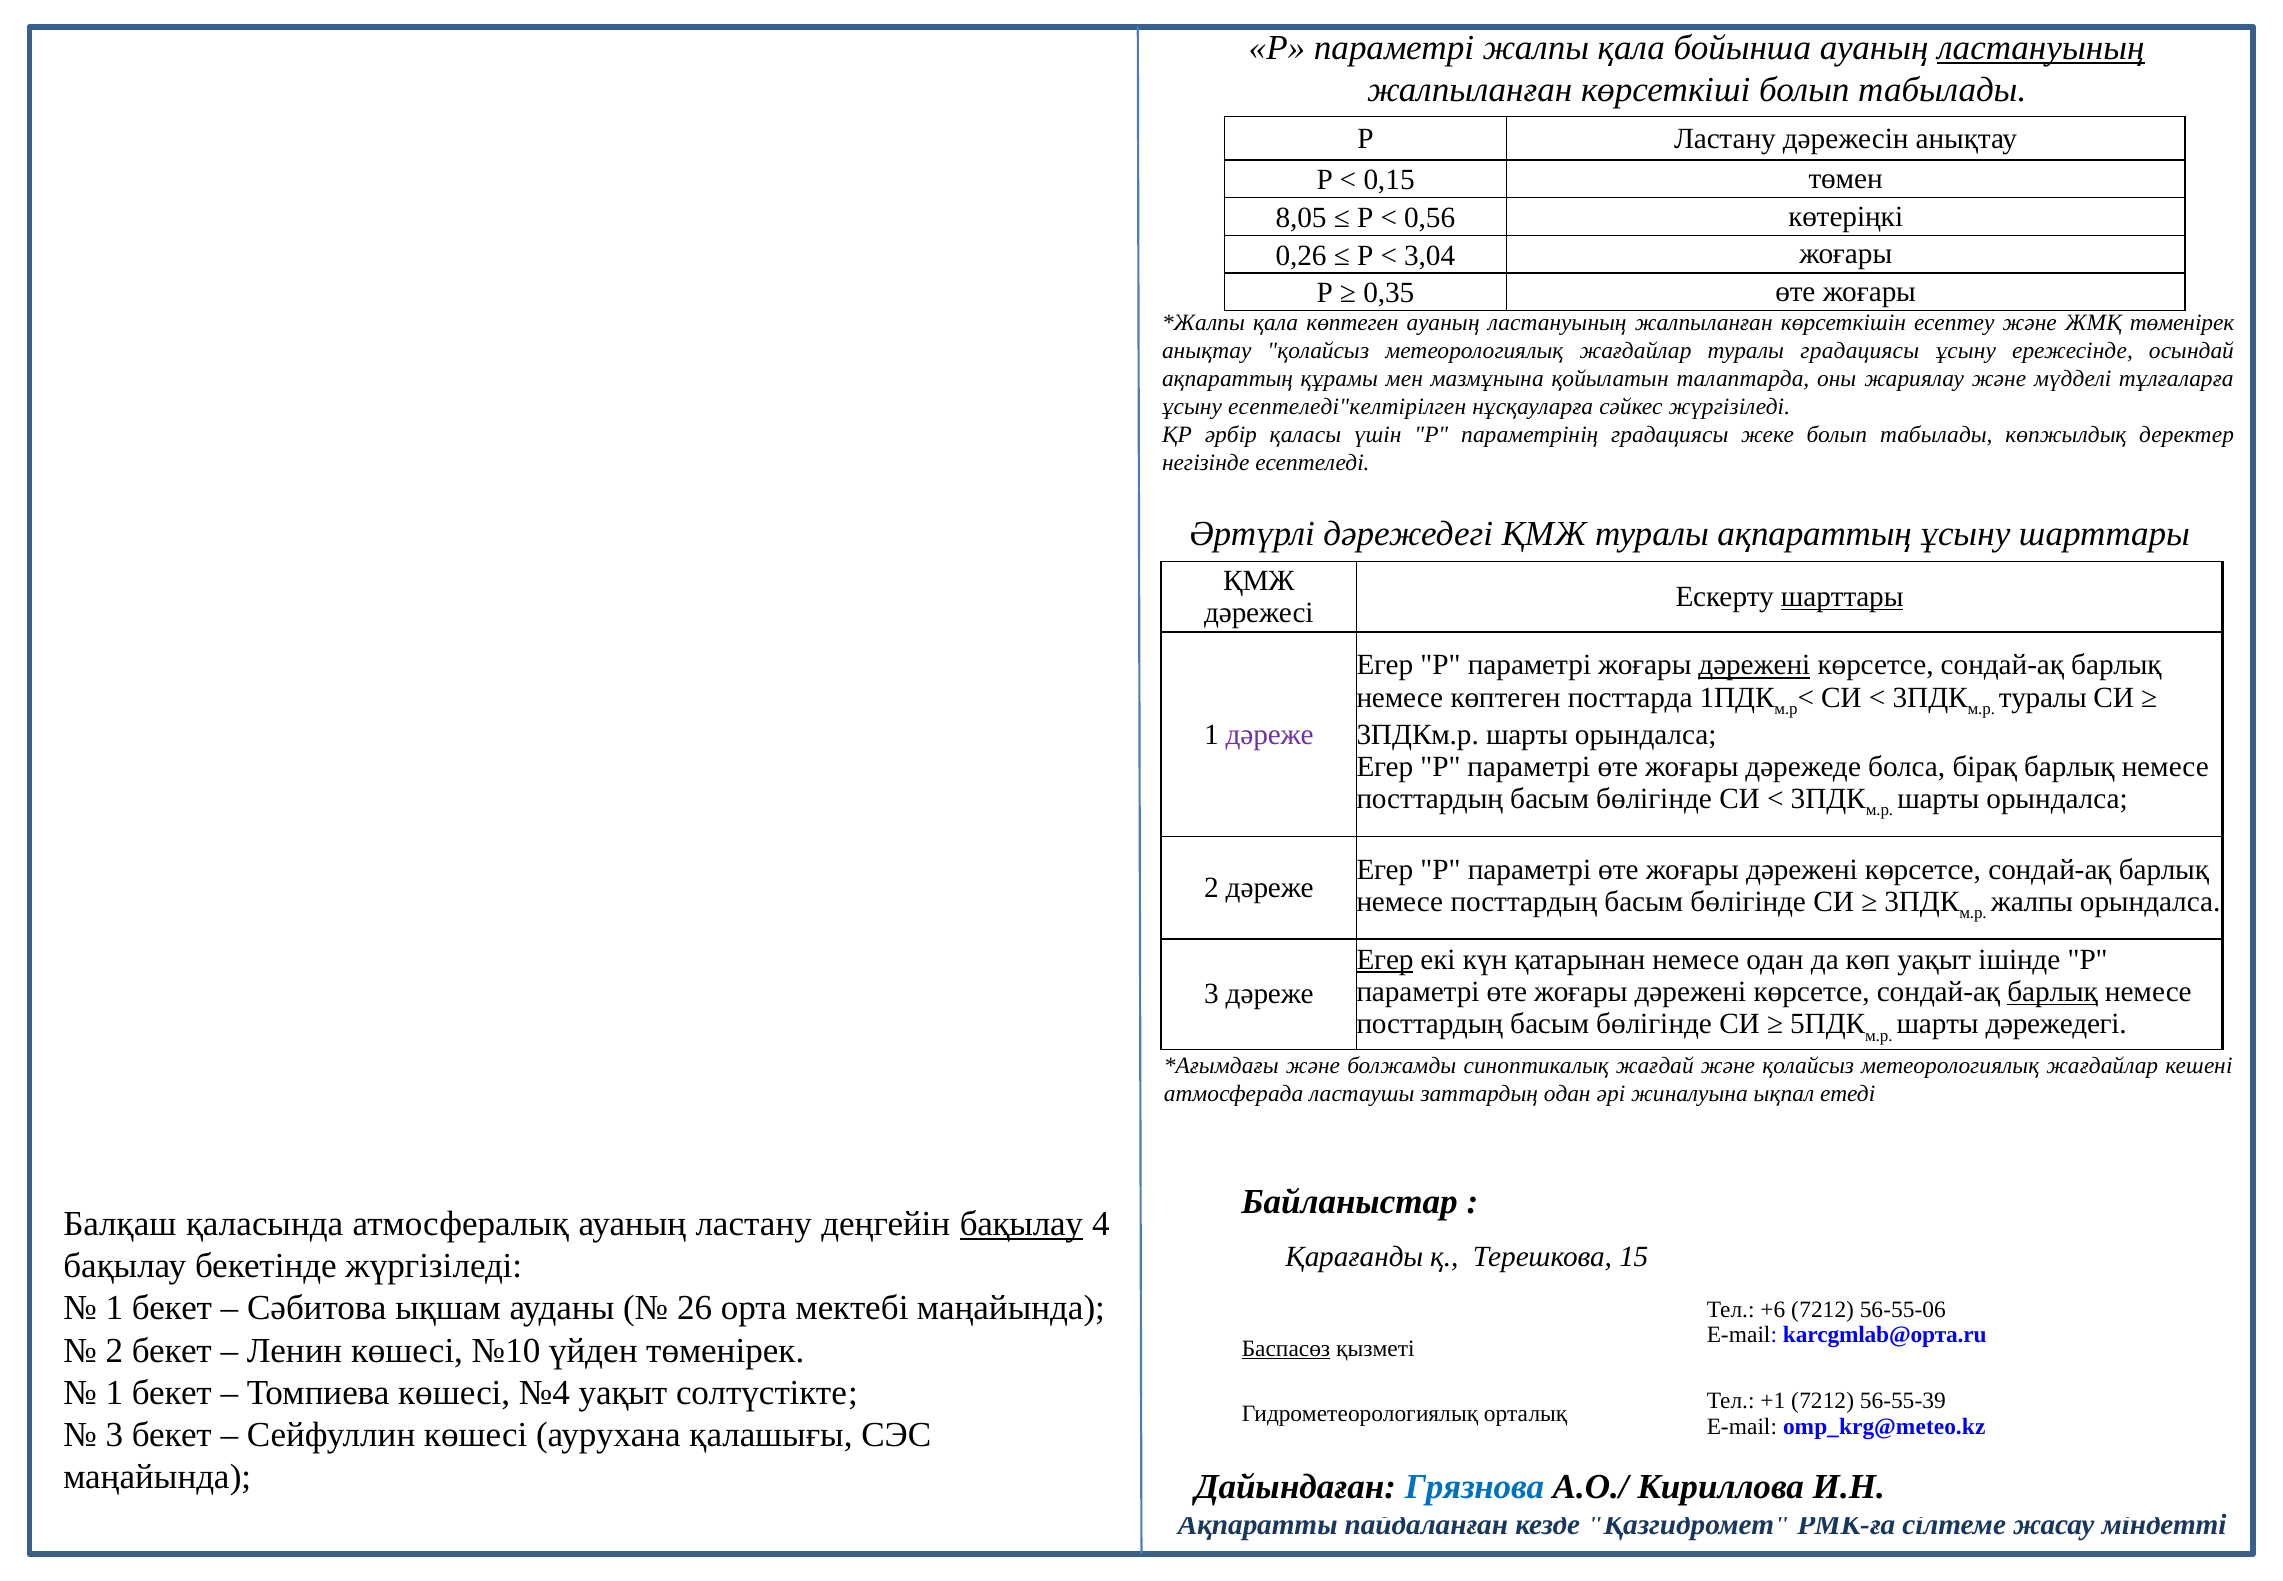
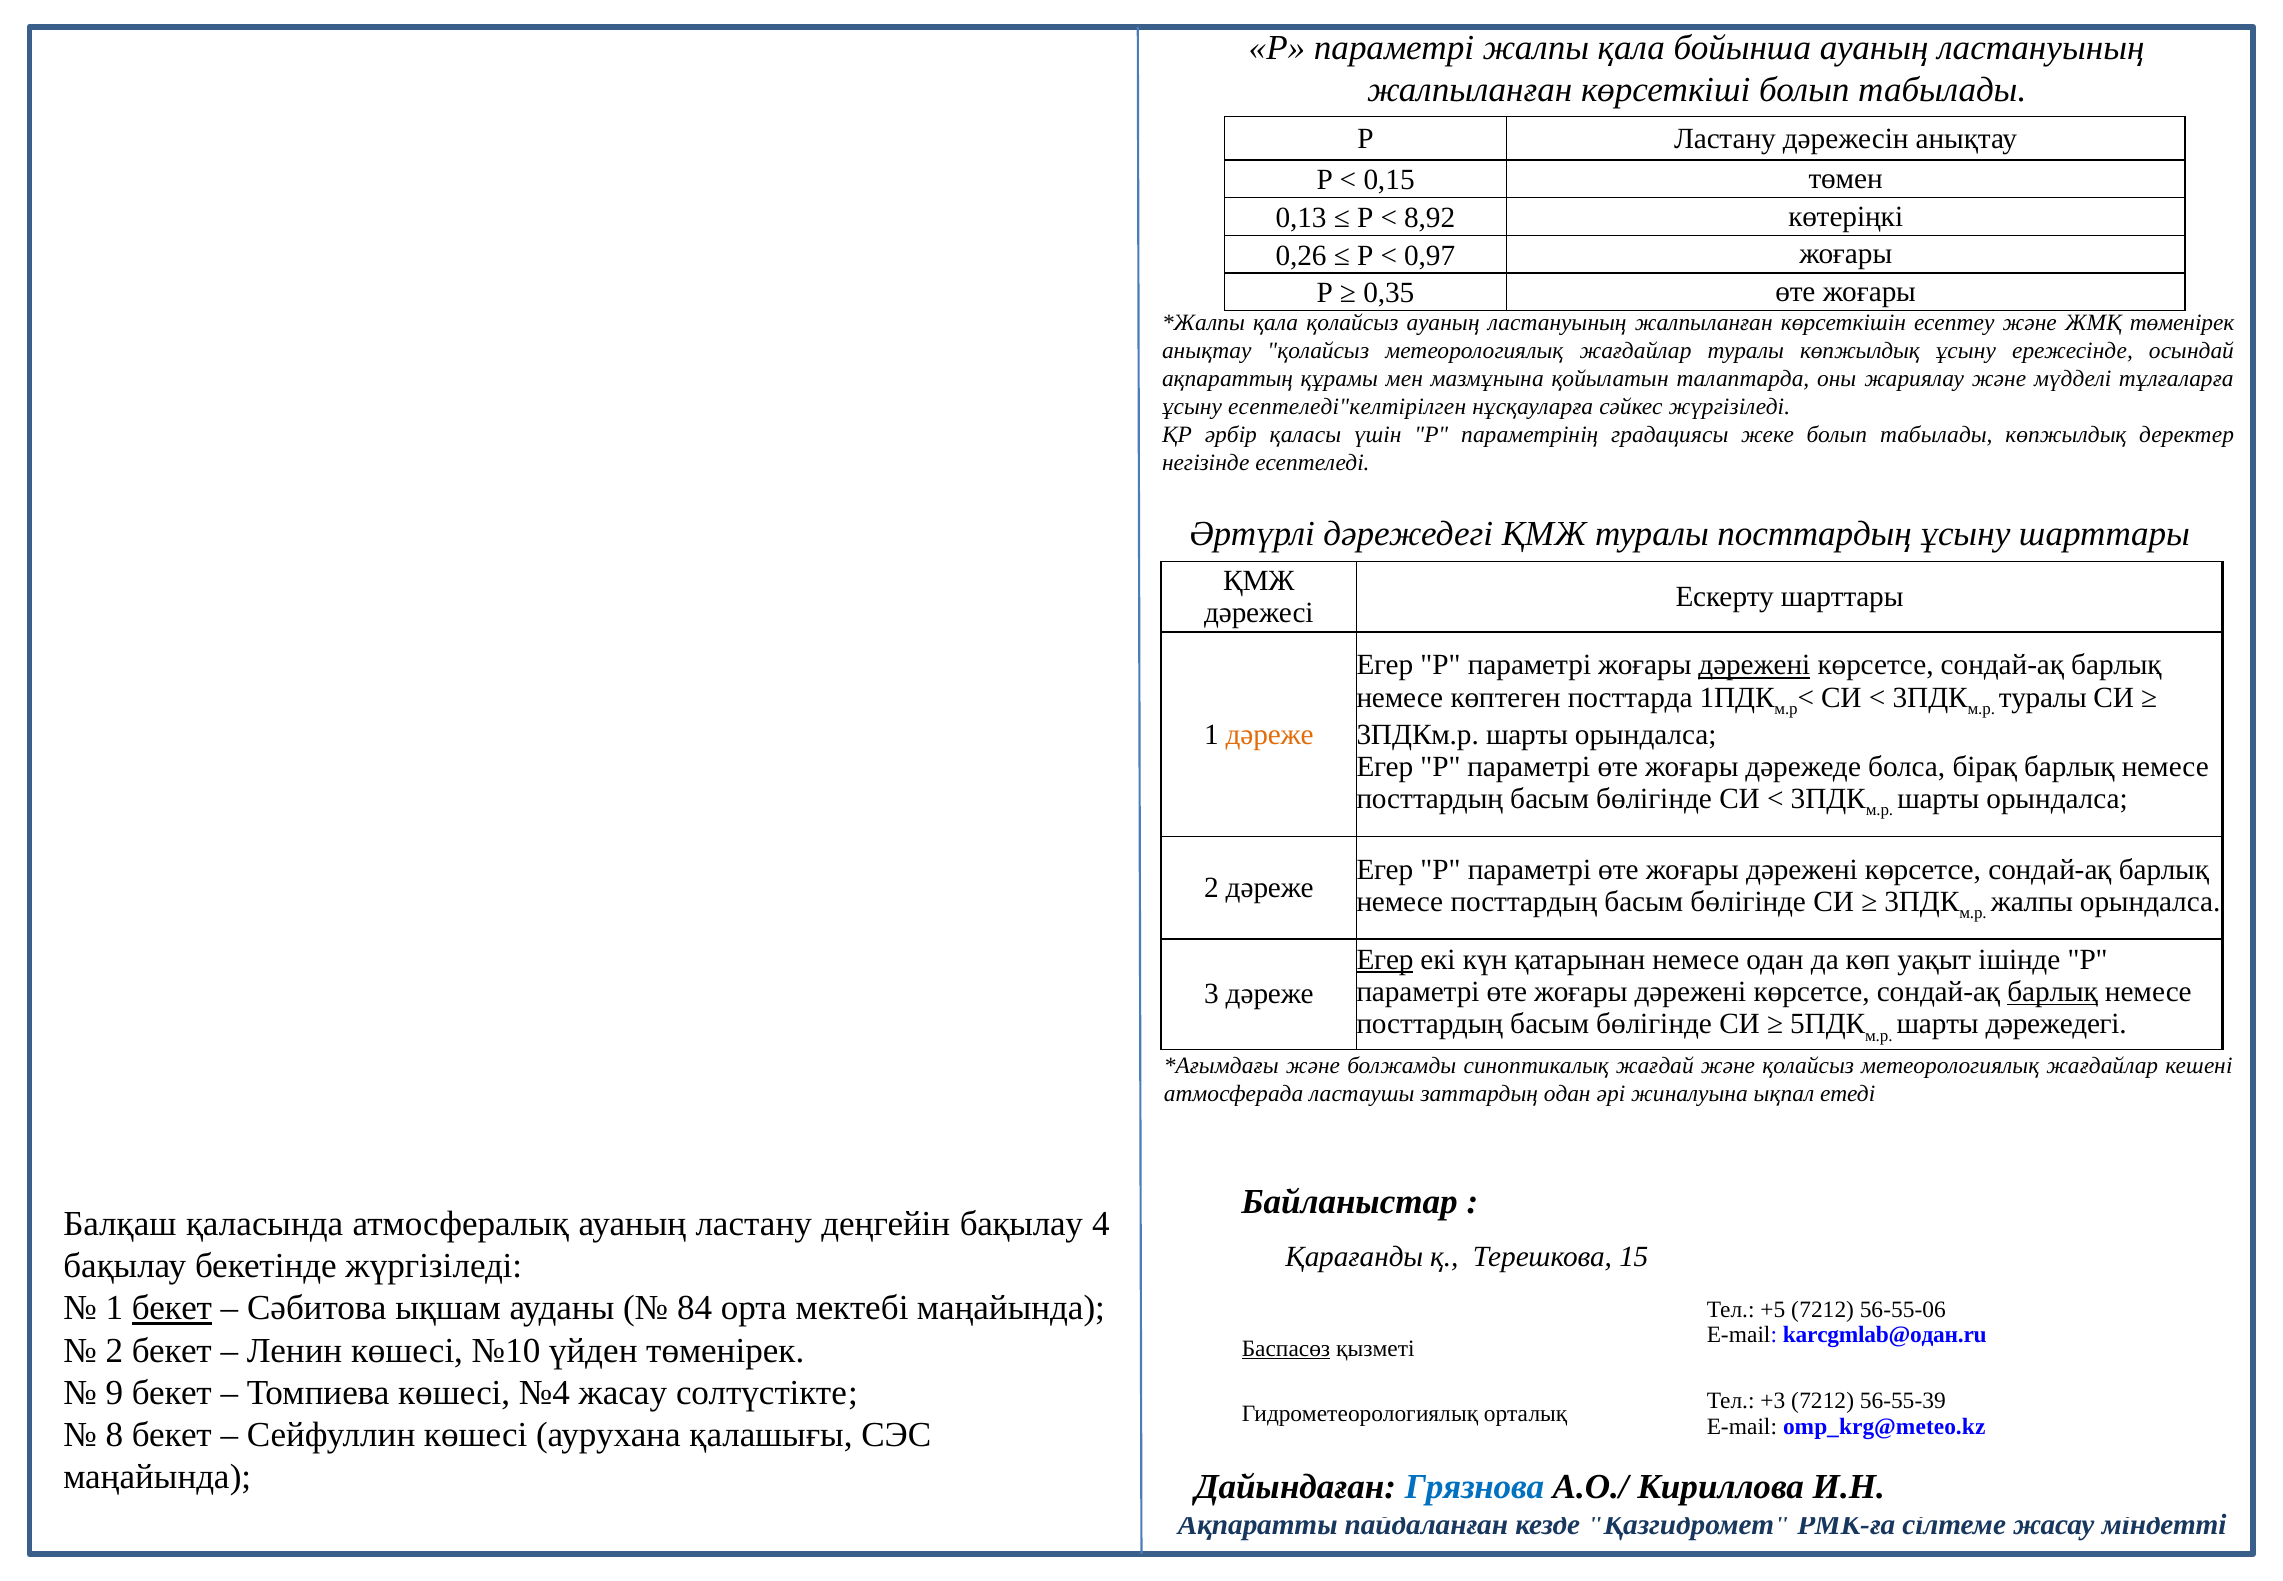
ластануының at (2041, 48) underline: present -> none
8,05: 8,05 -> 0,13
0,56: 0,56 -> 8,92
3,04: 3,04 -> 0,97
қала көптеген: көптеген -> қолайсыз
туралы градациясы: градациясы -> көпжылдық
туралы ақпараттың: ақпараттың -> посттардың
шарттары at (1842, 597) underline: present -> none
дәреже at (1270, 734) colour: purple -> orange
бақылау at (1021, 1224) underline: present -> none
бекет at (172, 1308) underline: none -> present
26: 26 -> 84
+6: +6 -> +5
karcgmlab@орта.ru: karcgmlab@орта.ru -> karcgmlab@одан.ru
1 at (114, 1392): 1 -> 9
№4 уақыт: уақыт -> жасау
+1: +1 -> +3
3 at (114, 1434): 3 -> 8
